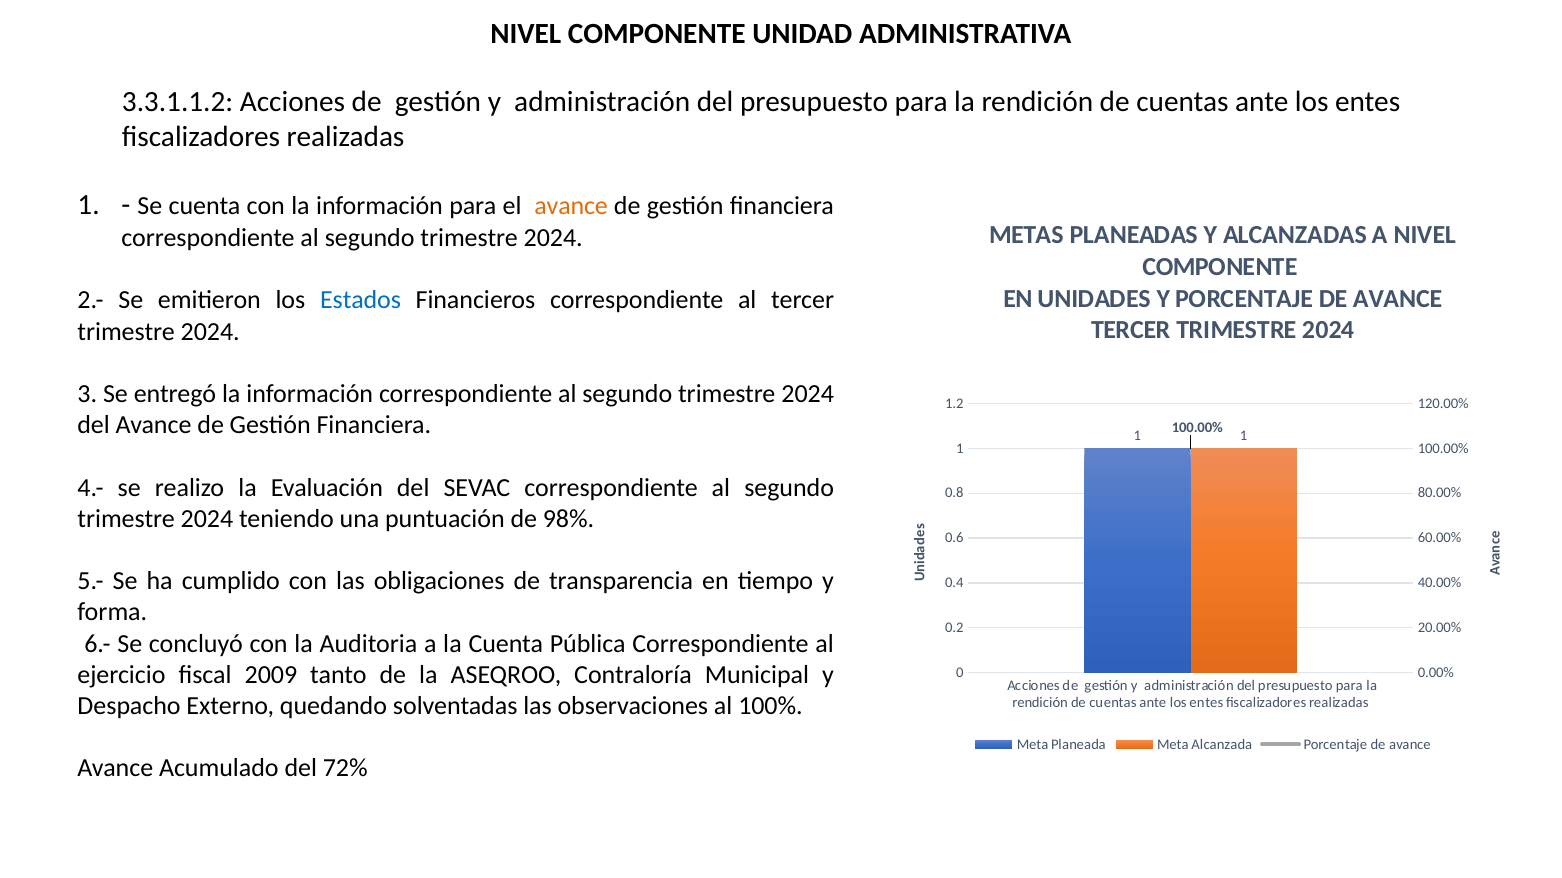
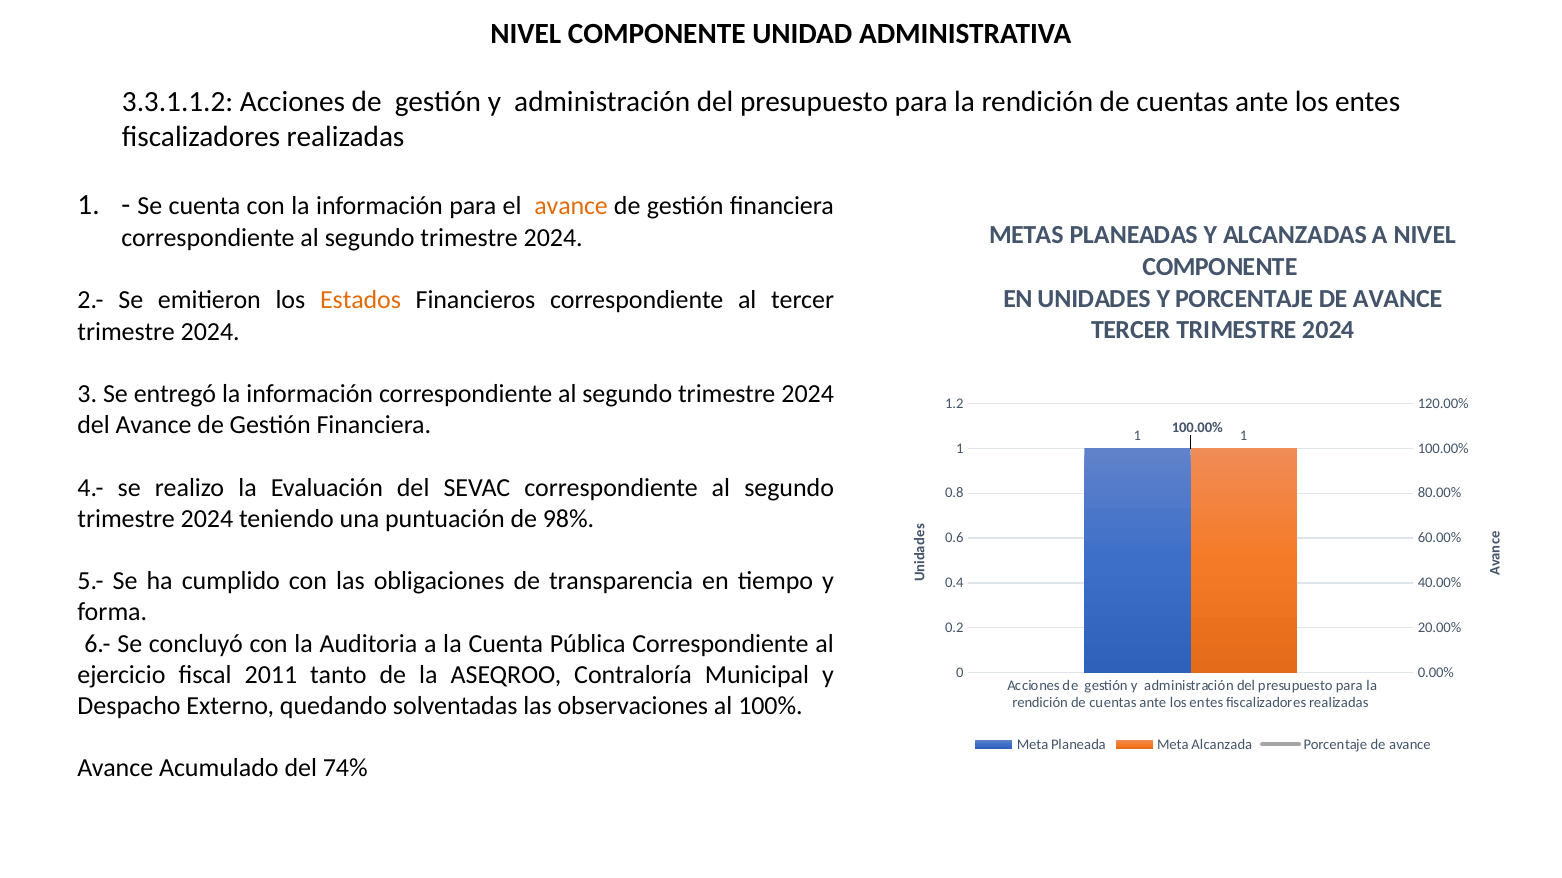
Estados colour: blue -> orange
2009: 2009 -> 2011
72%: 72% -> 74%
